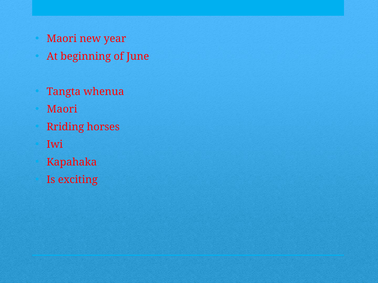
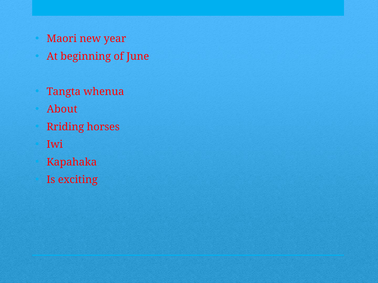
Maori at (62, 109): Maori -> About
